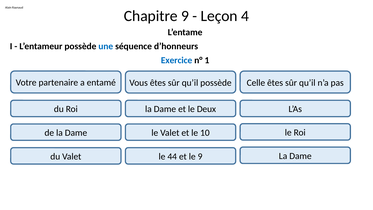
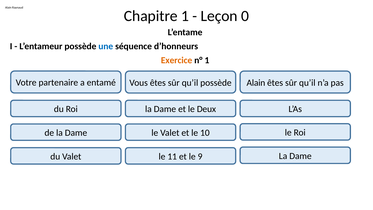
Chapitre 9: 9 -> 1
4: 4 -> 0
Exercice colour: blue -> orange
possède Celle: Celle -> Alain
44: 44 -> 11
